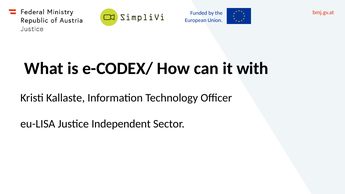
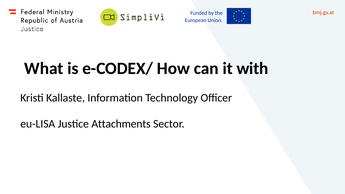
Independent: Independent -> Attachments
